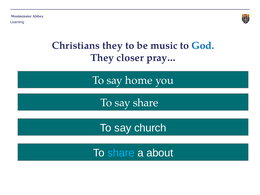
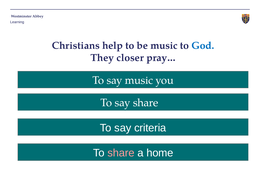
Christians they: they -> help
say home: home -> music
church: church -> criteria
share at (121, 153) colour: light blue -> pink
about: about -> home
